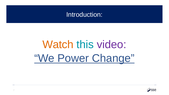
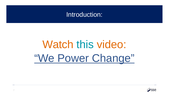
video colour: purple -> orange
